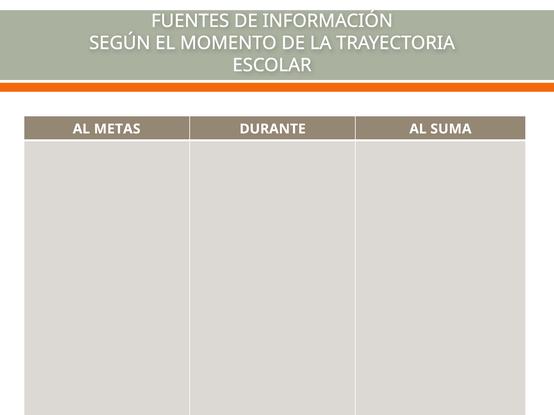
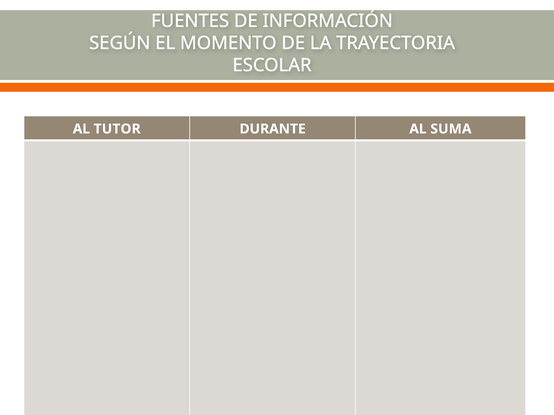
METAS: METAS -> TUTOR
